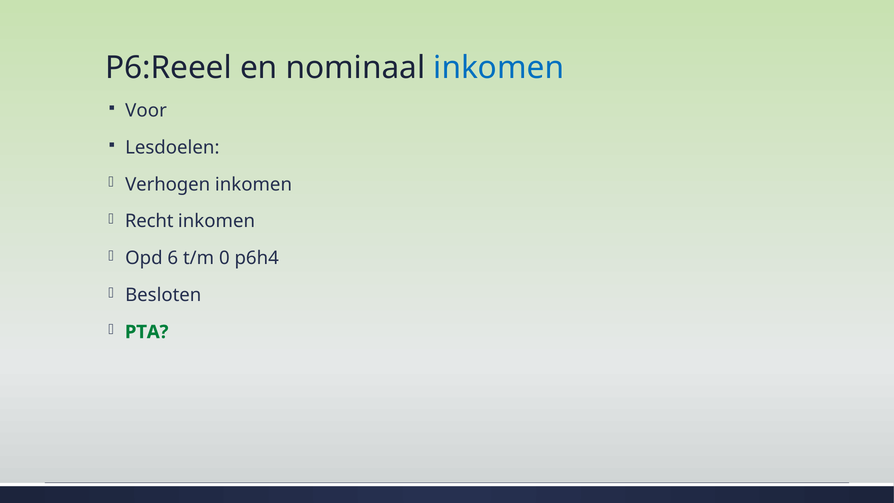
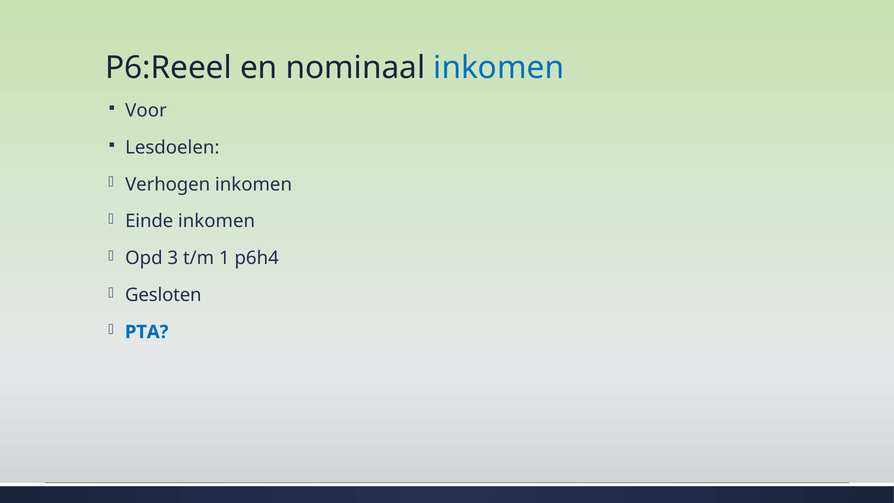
Recht: Recht -> Einde
6: 6 -> 3
0: 0 -> 1
Besloten: Besloten -> Gesloten
PTA colour: green -> blue
